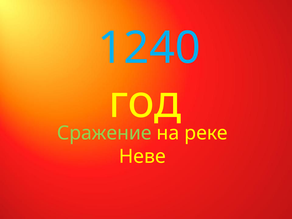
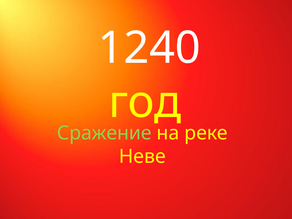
1240 colour: light blue -> white
